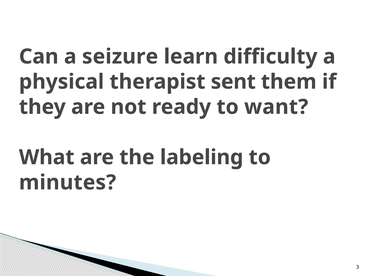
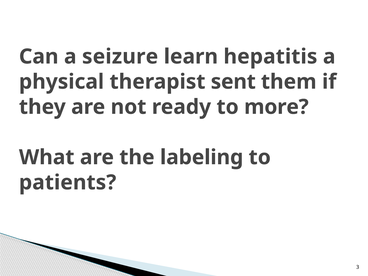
difficulty: difficulty -> hepatitis
want: want -> more
minutes: minutes -> patients
